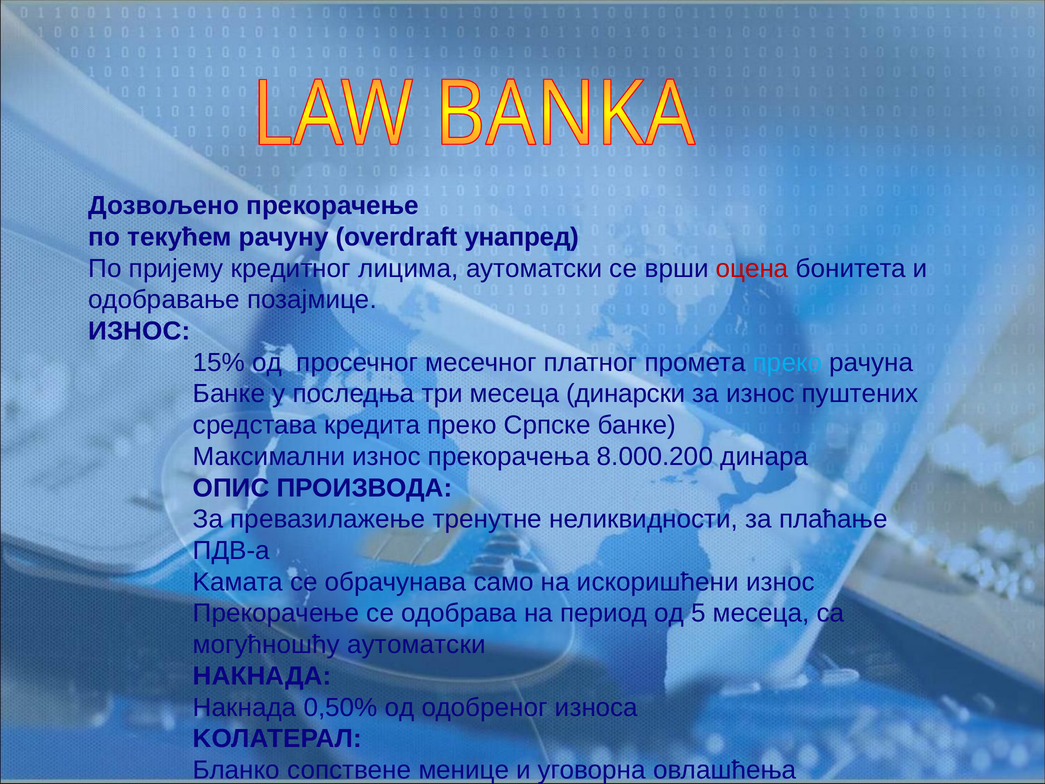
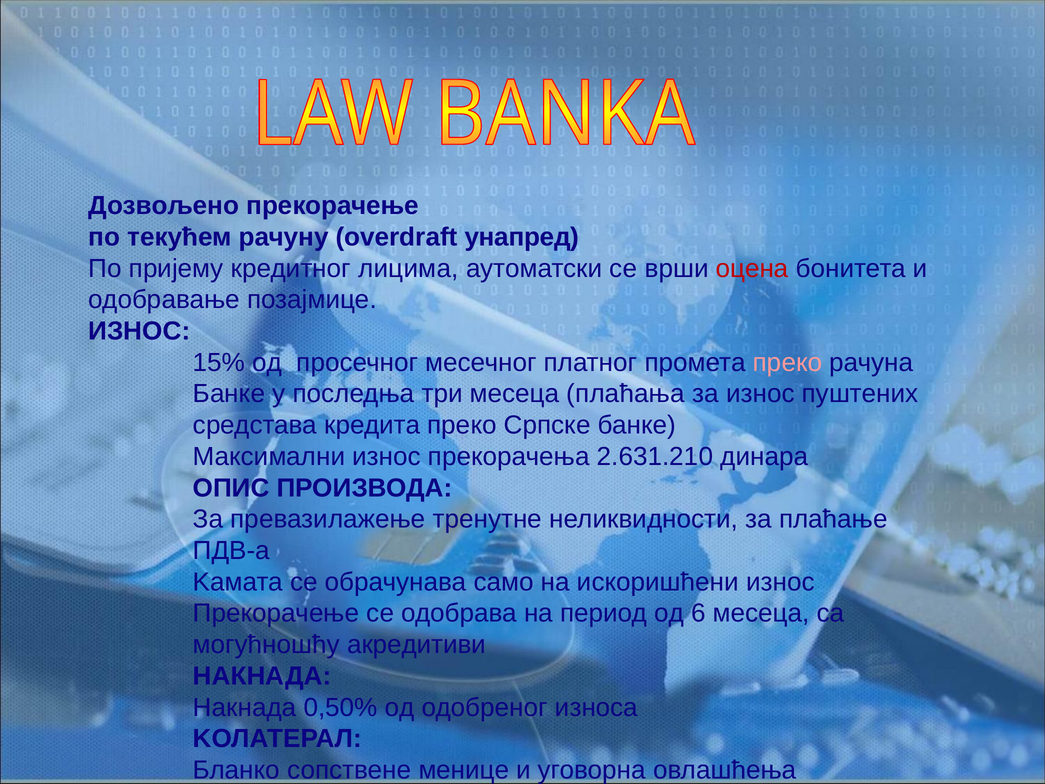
преко at (787, 362) colour: light blue -> pink
динарски: динарски -> плаћања
8.000.200: 8.000.200 -> 2.631.210
5: 5 -> 6
могућношћу аутоматски: аутоматски -> акредитиви
